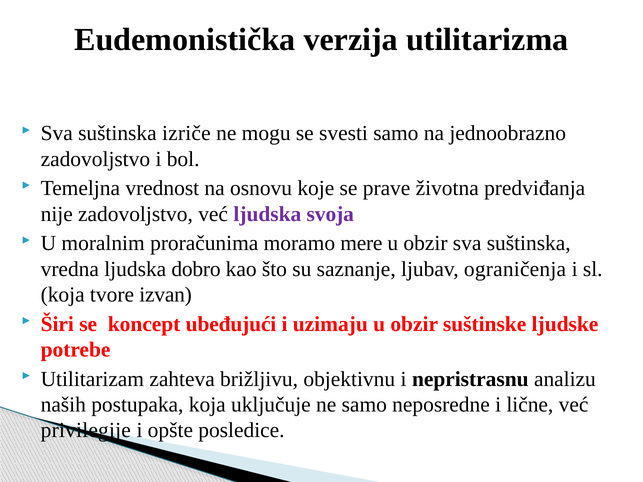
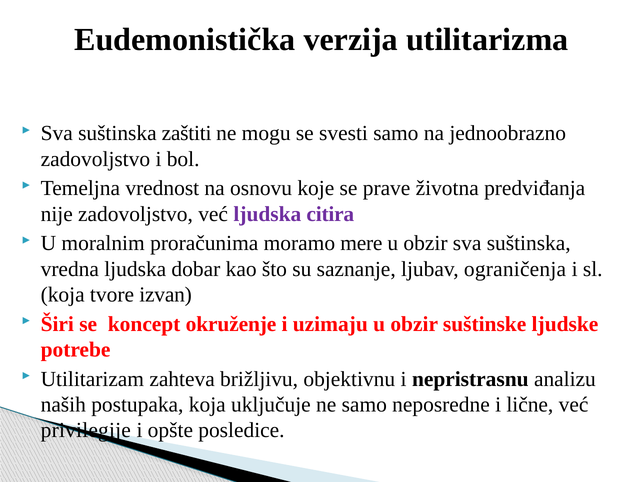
izriče: izriče -> zaštiti
svoja: svoja -> citira
dobro: dobro -> dobar
ubeđujući: ubeđujući -> okruženje
